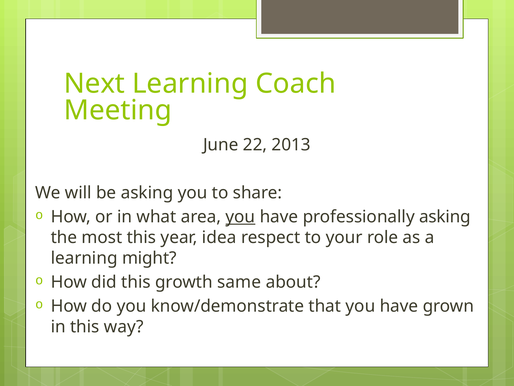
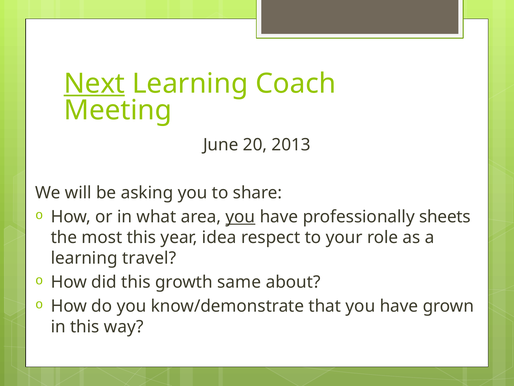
Next underline: none -> present
22: 22 -> 20
professionally asking: asking -> sheets
might: might -> travel
